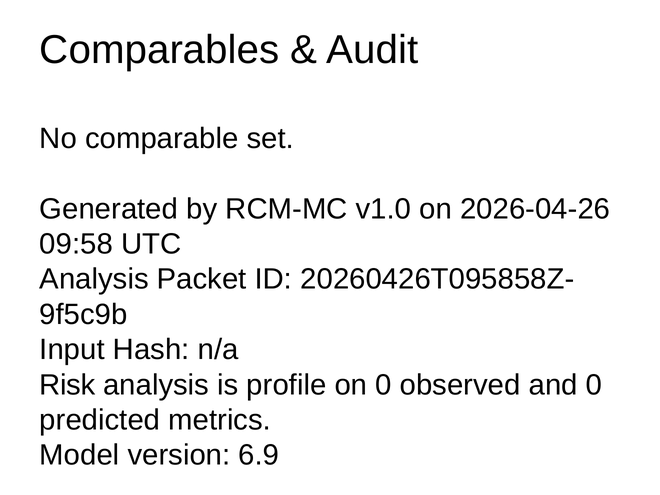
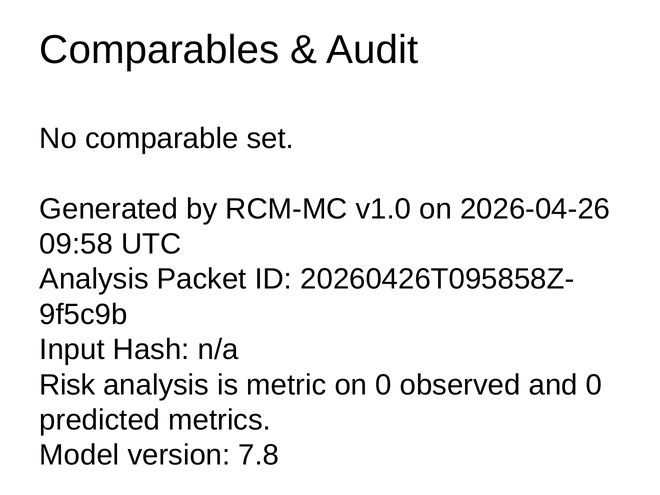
profile: profile -> metric
6.9: 6.9 -> 7.8
